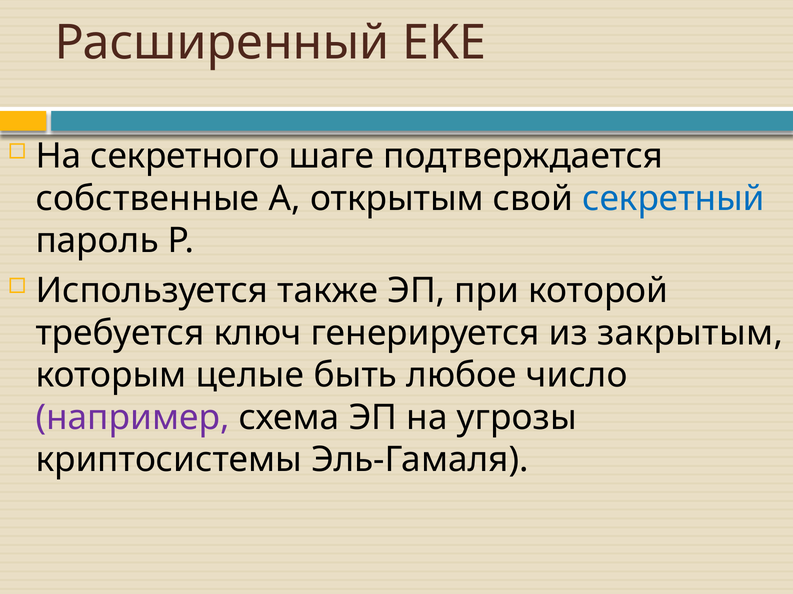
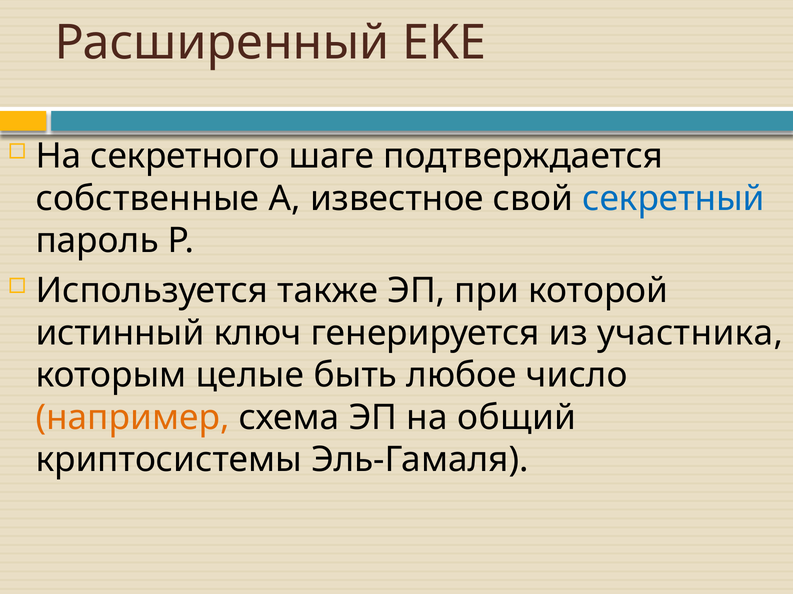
открытым: открытым -> известное
требуется: требуется -> истинный
закрытым: закрытым -> участника
например colour: purple -> orange
угрозы: угрозы -> общий
